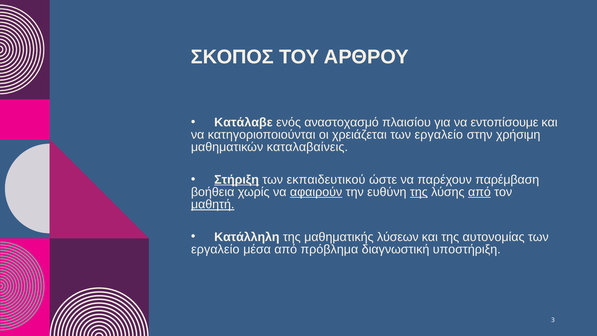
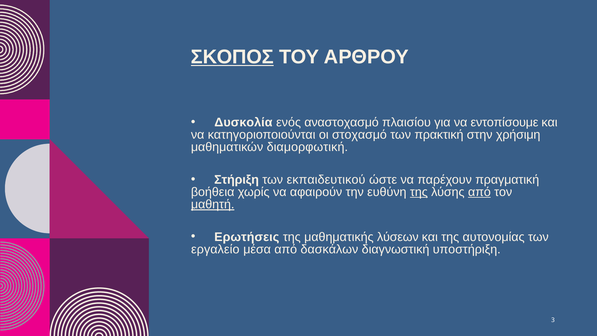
ΣΚΟΠΟΣ underline: none -> present
Κατάλαβε: Κατάλαβε -> Δυσκολία
χρειάζεται: χρειάζεται -> στοχασμό
εργαλείο at (439, 135): εργαλείο -> πρακτική
καταλαβαίνεις: καταλαβαίνεις -> διαμορφωτική
Στήριξη underline: present -> none
παρέμβαση: παρέμβαση -> πραγματική
αφαιρούν underline: present -> none
Κατάλληλη: Κατάλληλη -> Ερωτήσεις
πρόβλημα: πρόβλημα -> δασκάλων
